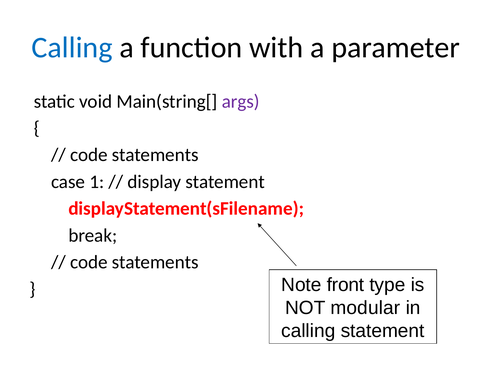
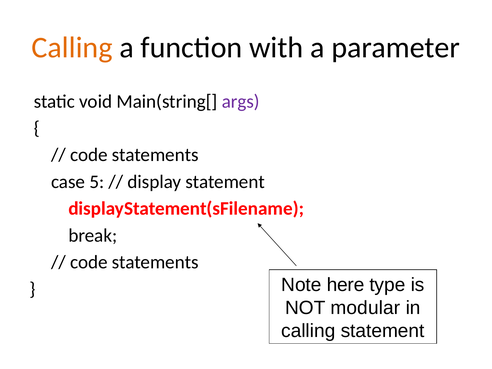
Calling at (72, 48) colour: blue -> orange
1: 1 -> 5
front: front -> here
